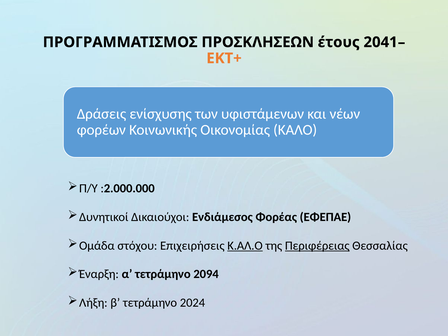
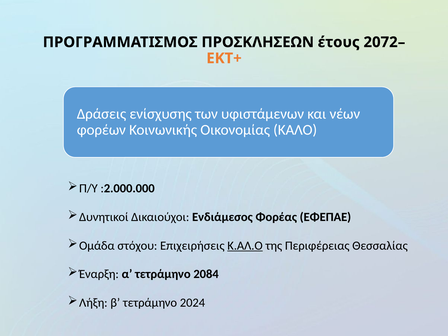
2041–: 2041– -> 2072–
Περιφέρειας underline: present -> none
2094: 2094 -> 2084
